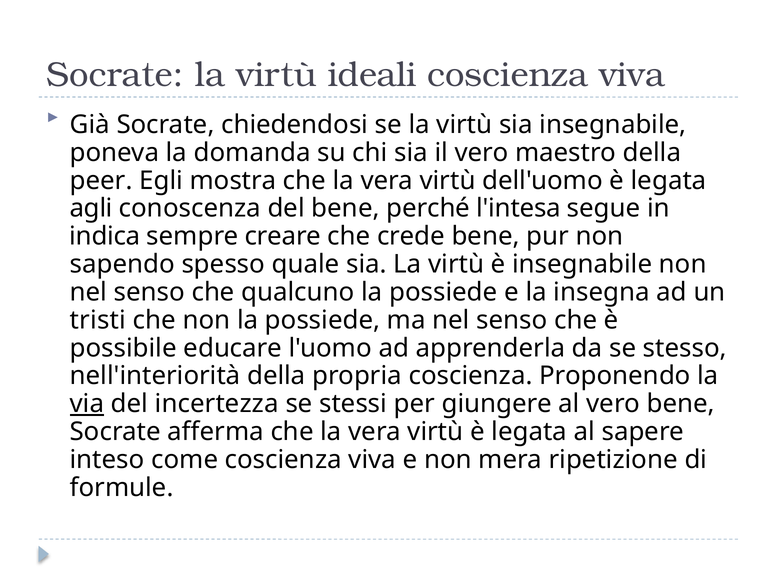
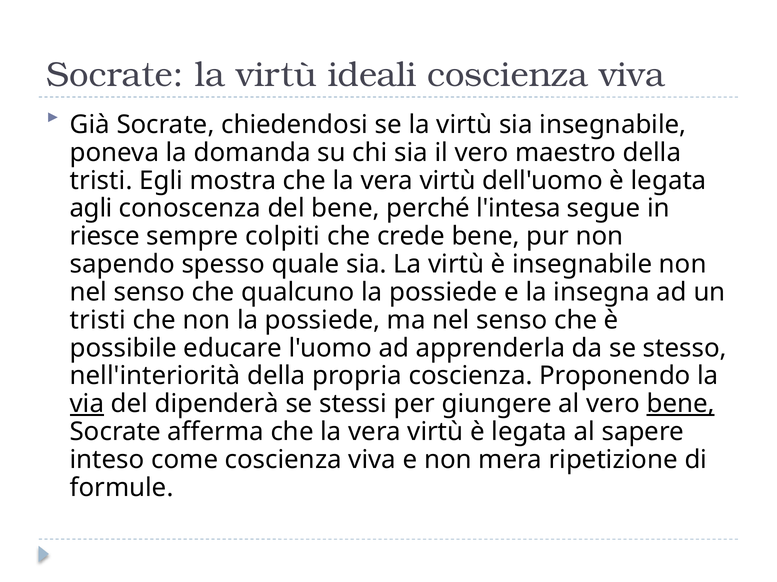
peer at (101, 181): peer -> tristi
indica: indica -> riesce
creare: creare -> colpiti
incertezza: incertezza -> dipenderà
bene at (681, 404) underline: none -> present
